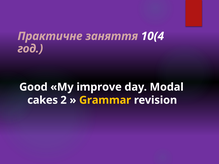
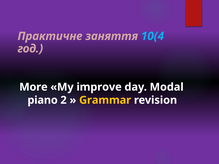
10(4 colour: white -> light blue
Good: Good -> More
cakes: cakes -> piano
